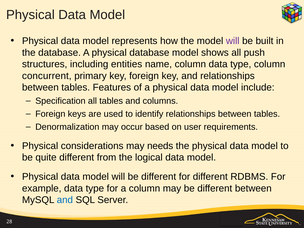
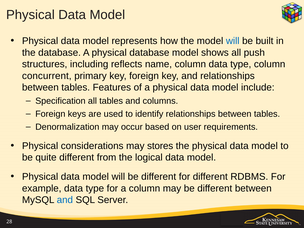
will at (233, 41) colour: purple -> blue
entities: entities -> reflects
needs: needs -> stores
